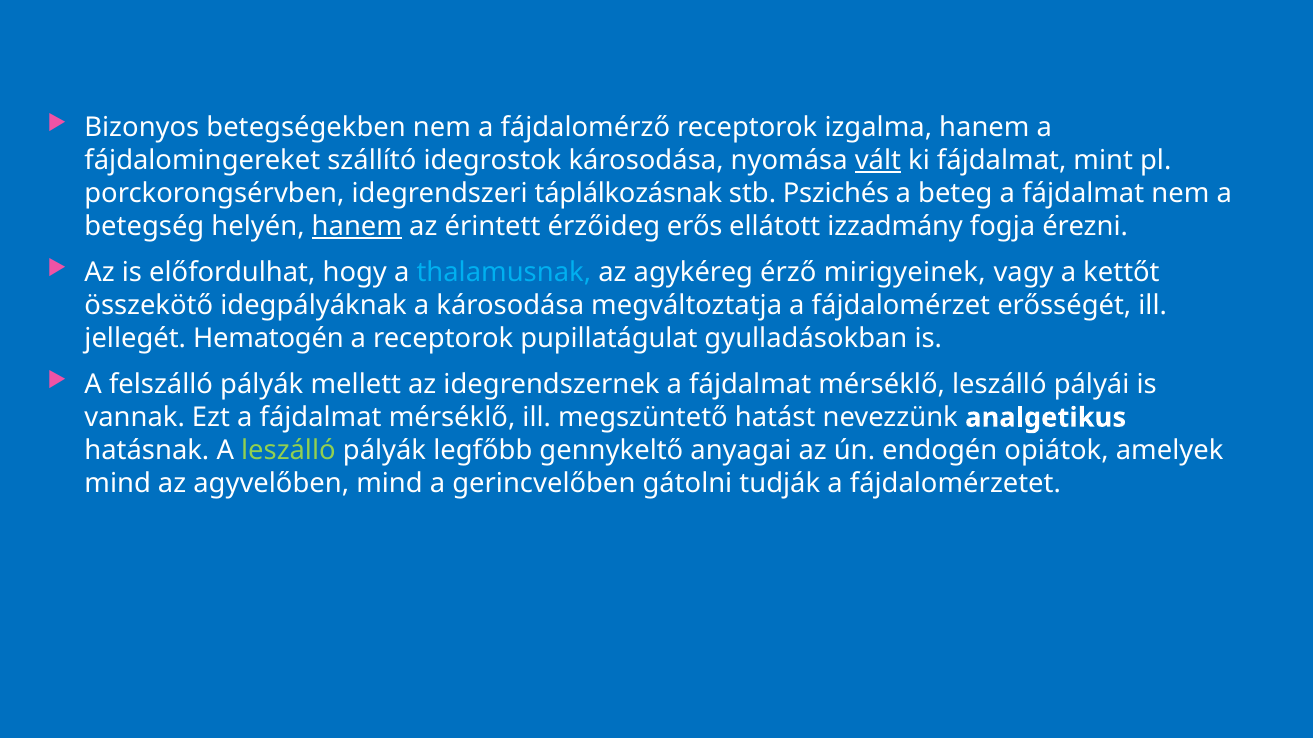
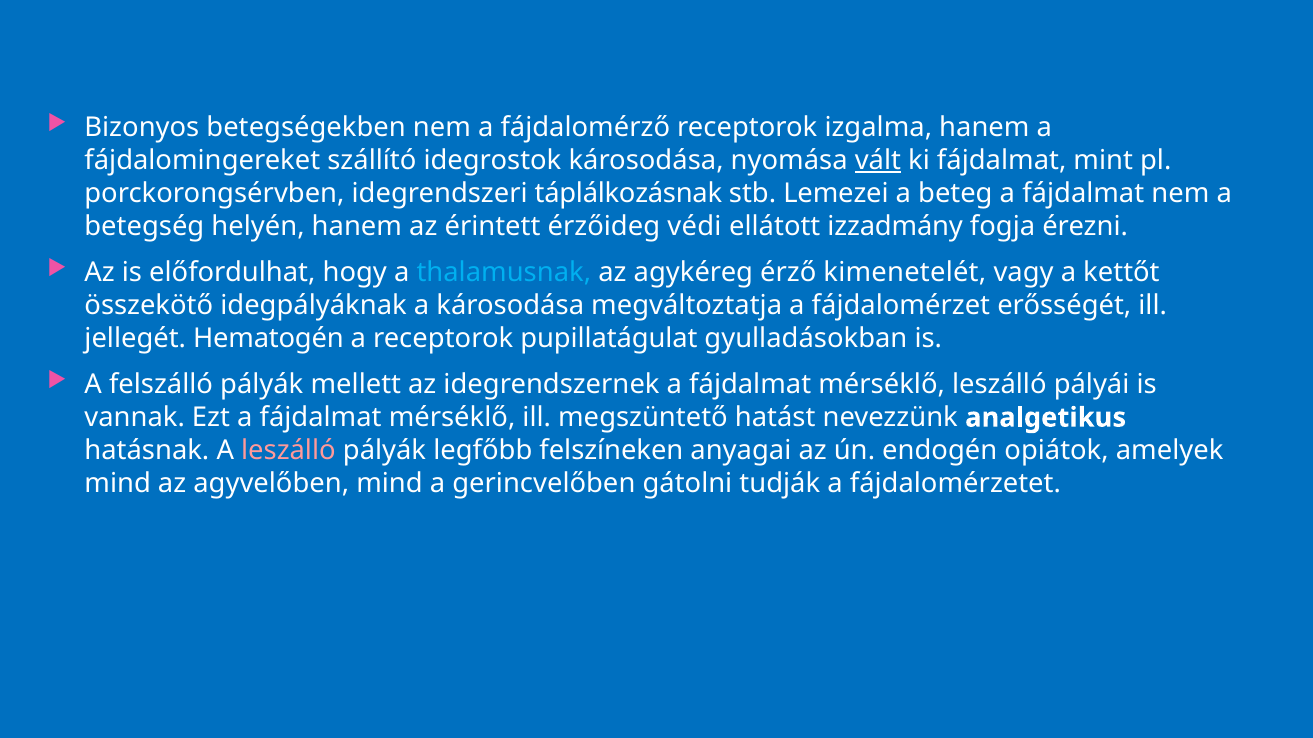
Pszichés: Pszichés -> Lemezei
hanem at (357, 226) underline: present -> none
erős: erős -> védi
mirigyeinek: mirigyeinek -> kimenetelét
leszálló at (288, 451) colour: light green -> pink
gennykeltő: gennykeltő -> felszíneken
